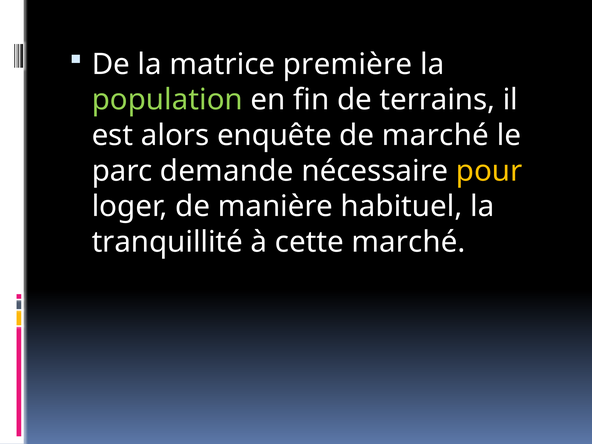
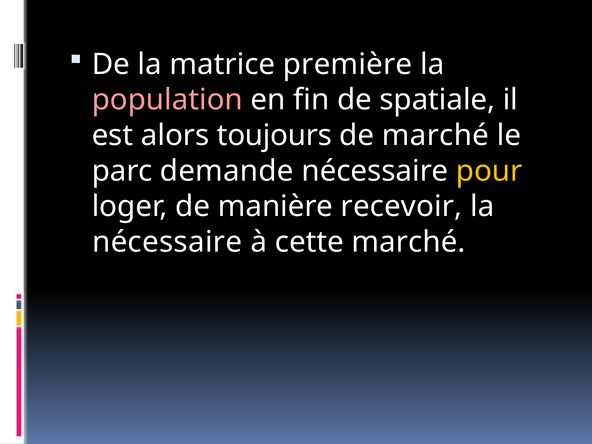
population colour: light green -> pink
terrains: terrains -> spatiale
enquête: enquête -> toujours
habituel: habituel -> recevoir
tranquillité at (167, 242): tranquillité -> nécessaire
